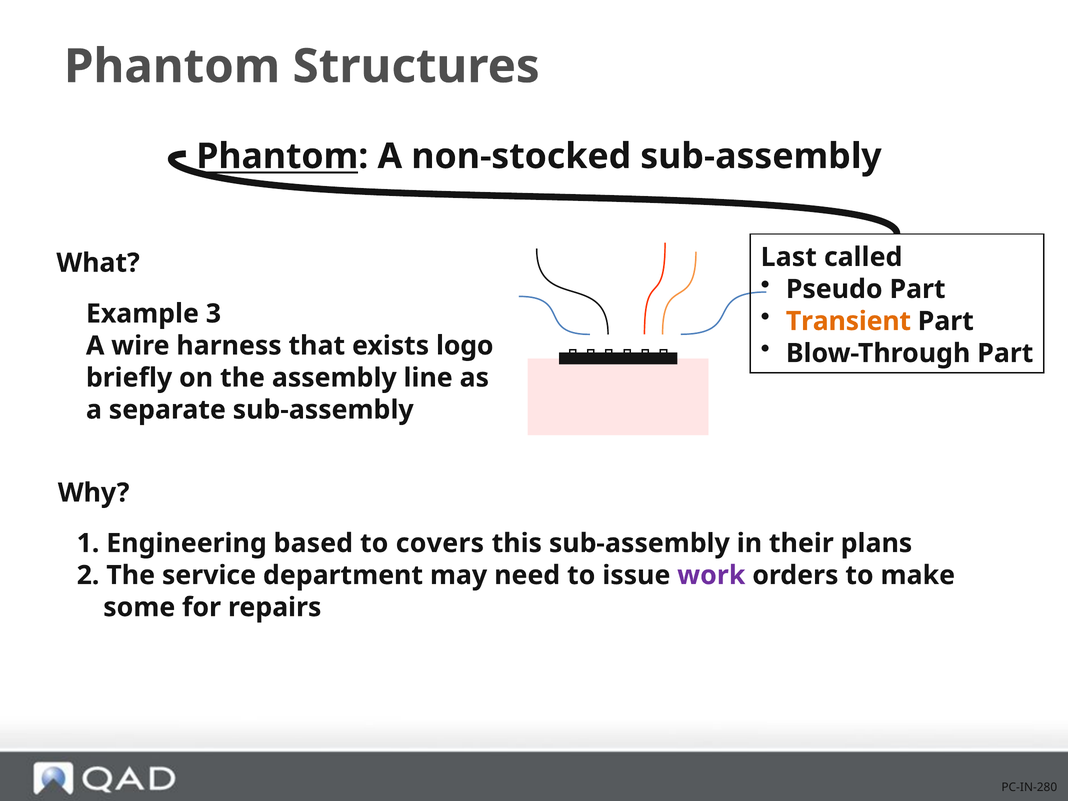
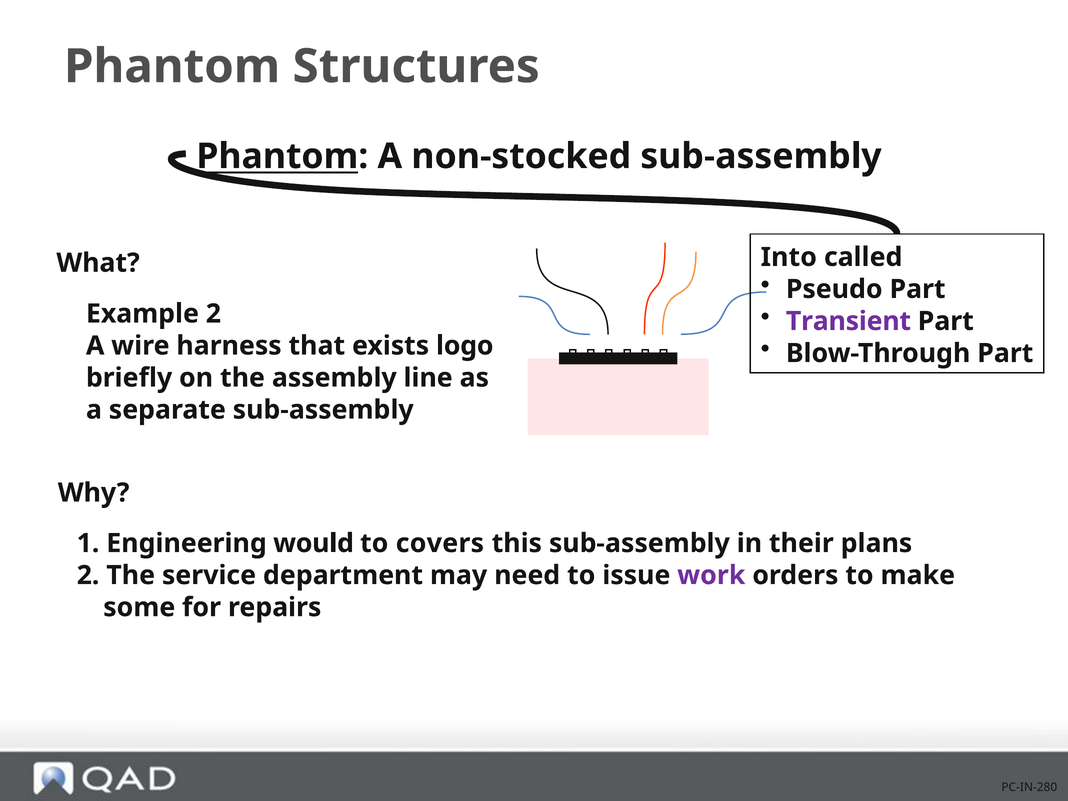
Last: Last -> Into
Transient colour: orange -> purple
Example 3: 3 -> 2
based: based -> would
